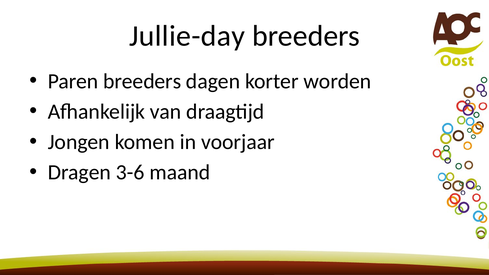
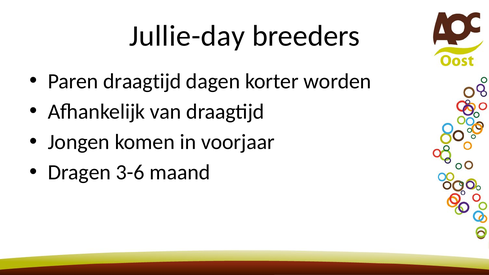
Paren breeders: breeders -> draagtijd
